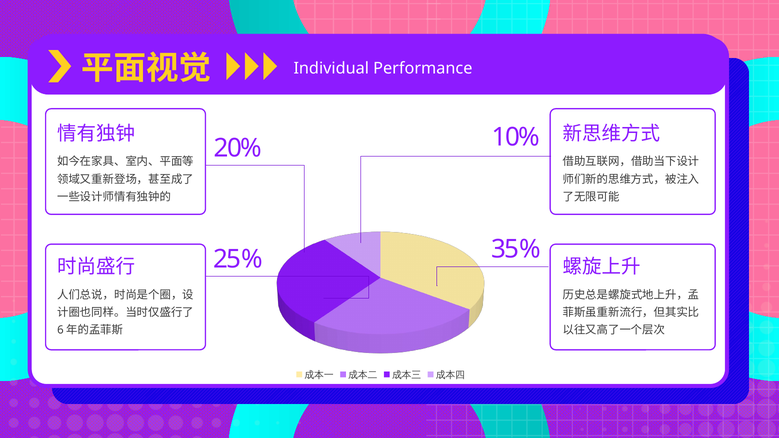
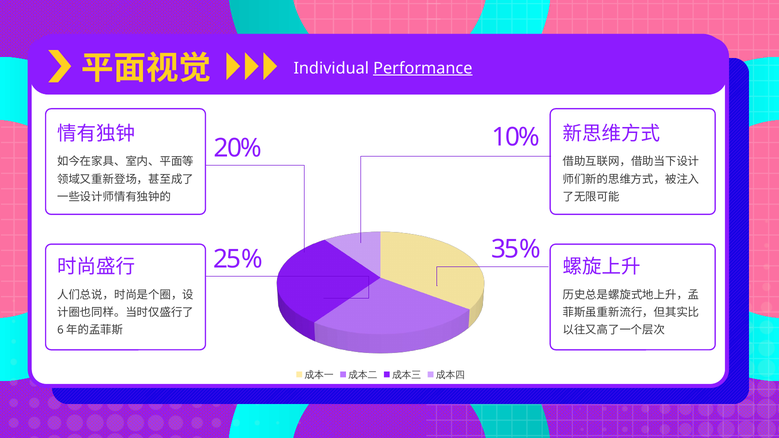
Performance underline: none -> present
